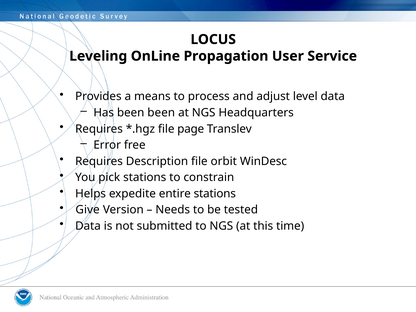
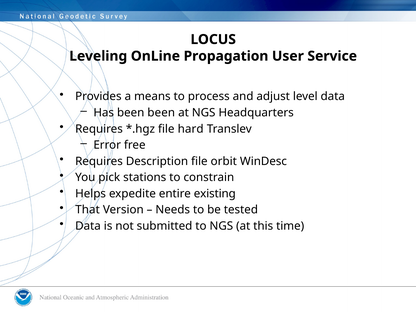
page: page -> hard
entire stations: stations -> existing
Give: Give -> That
